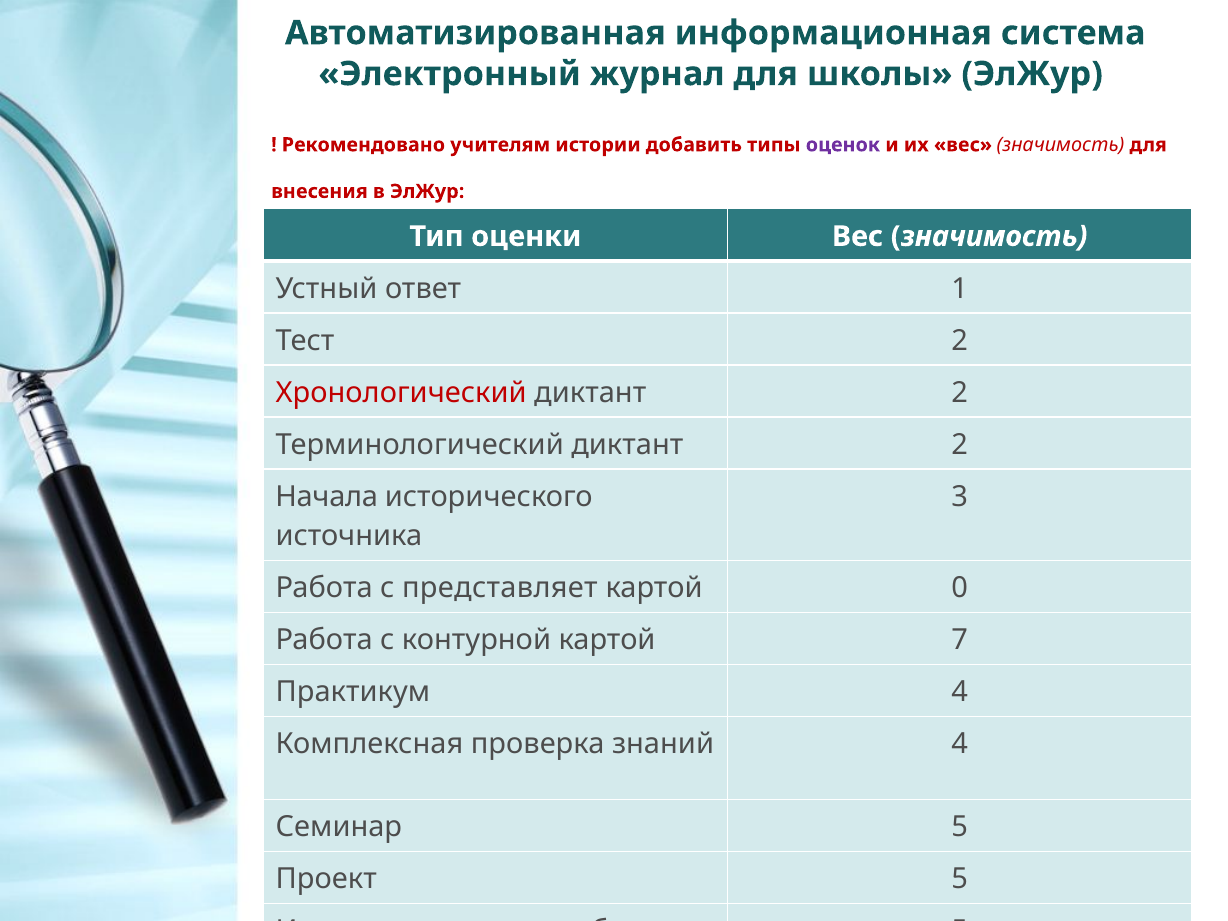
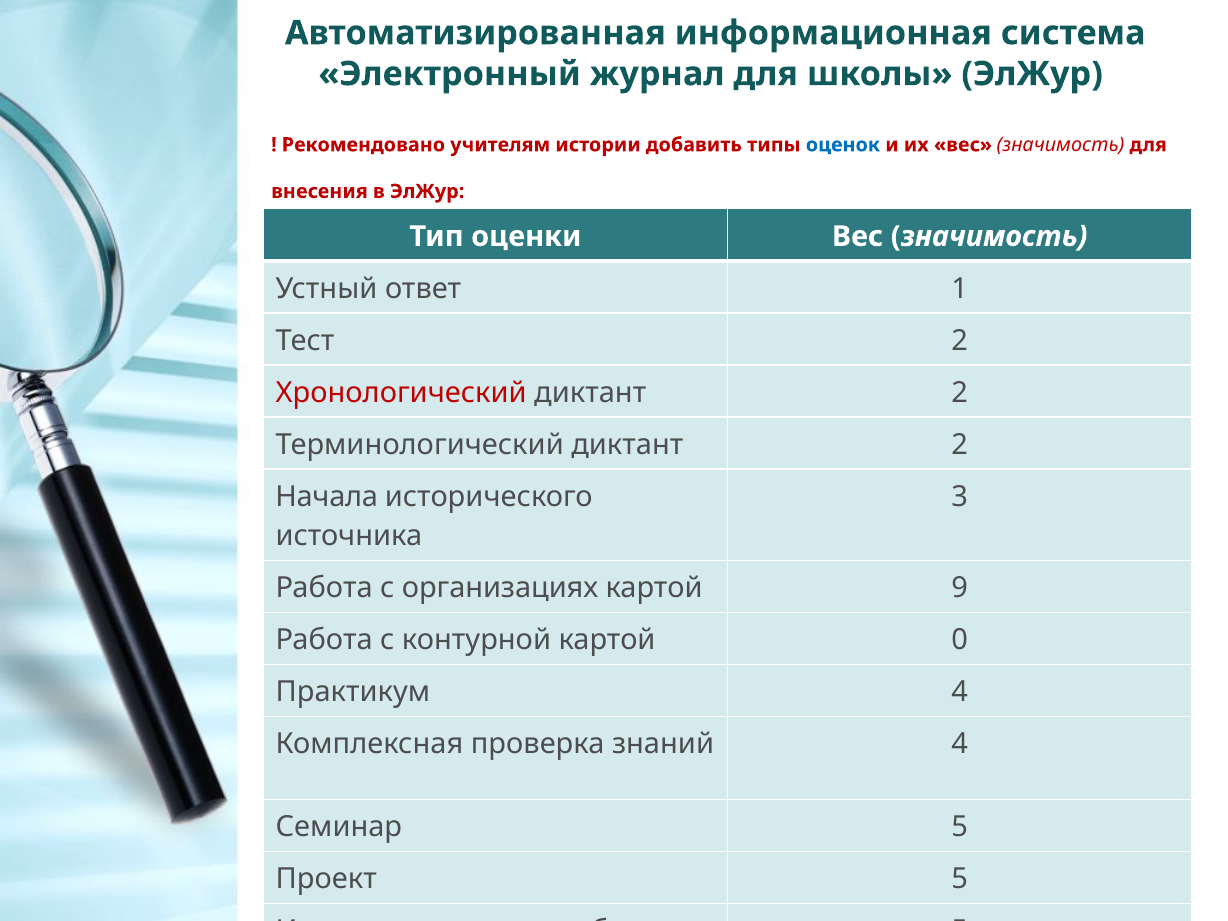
оценок colour: purple -> blue
представляет: представляет -> организациях
0: 0 -> 9
7: 7 -> 0
